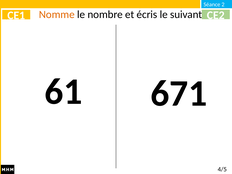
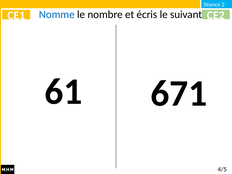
Nomme colour: orange -> blue
